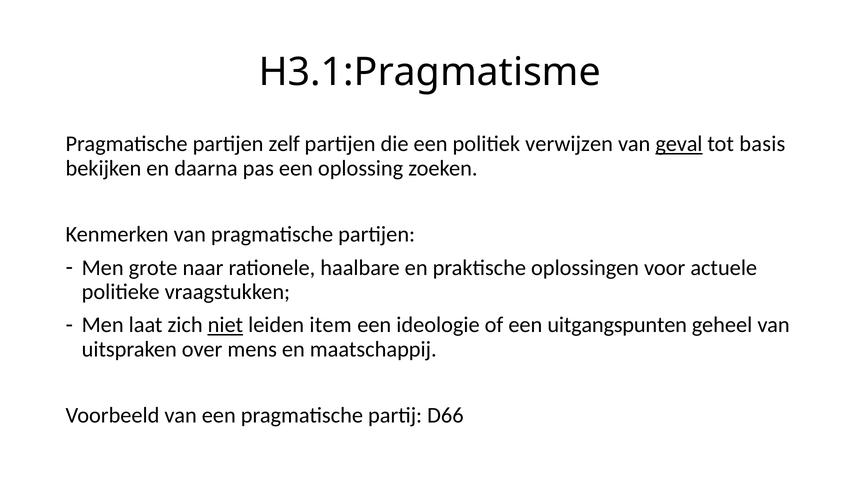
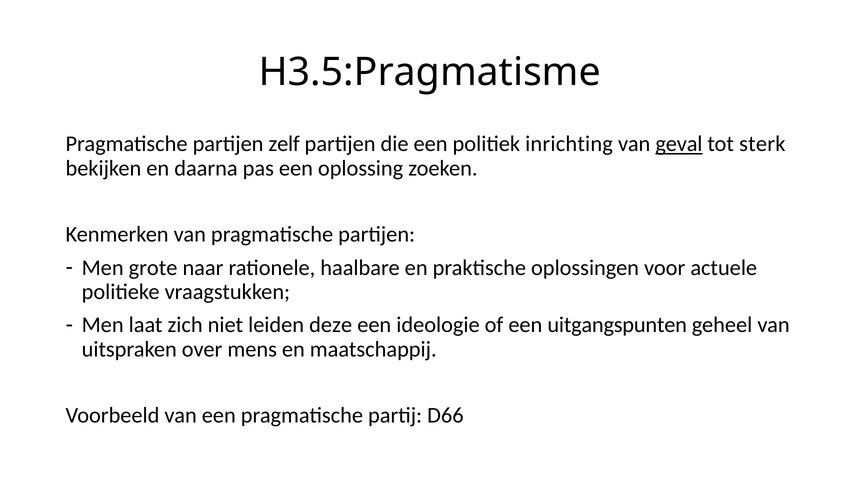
H3.1:Pragmatisme: H3.1:Pragmatisme -> H3.5:Pragmatisme
verwijzen: verwijzen -> inrichting
basis: basis -> sterk
niet underline: present -> none
item: item -> deze
